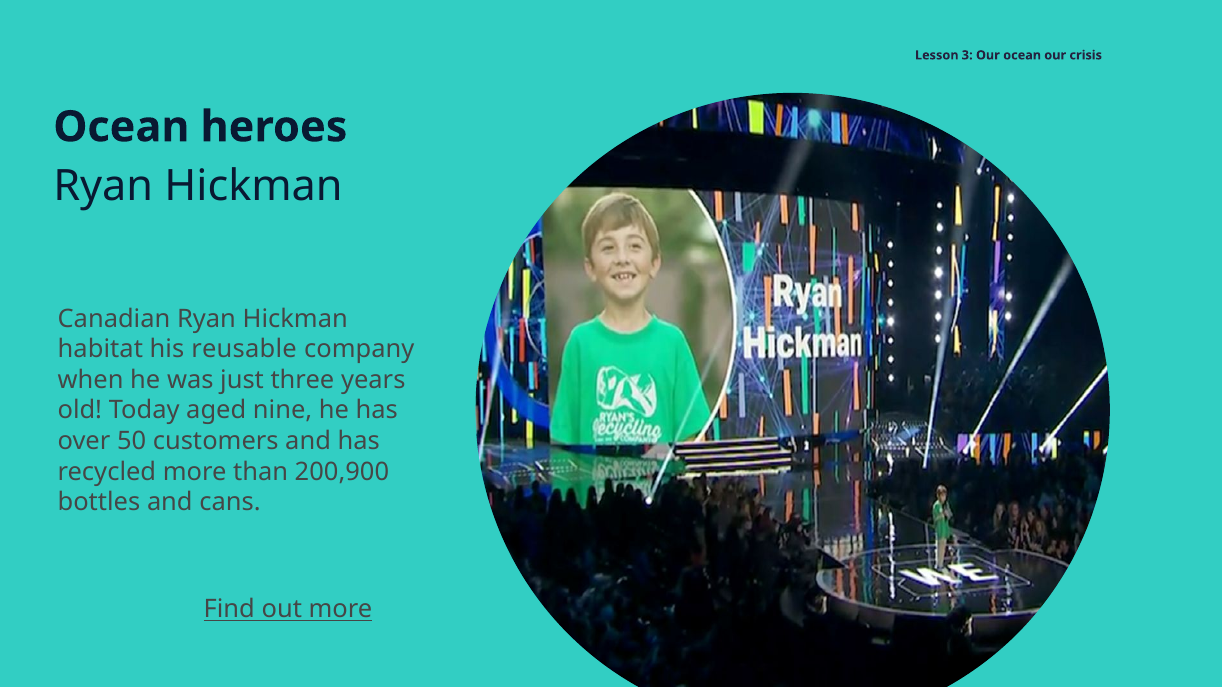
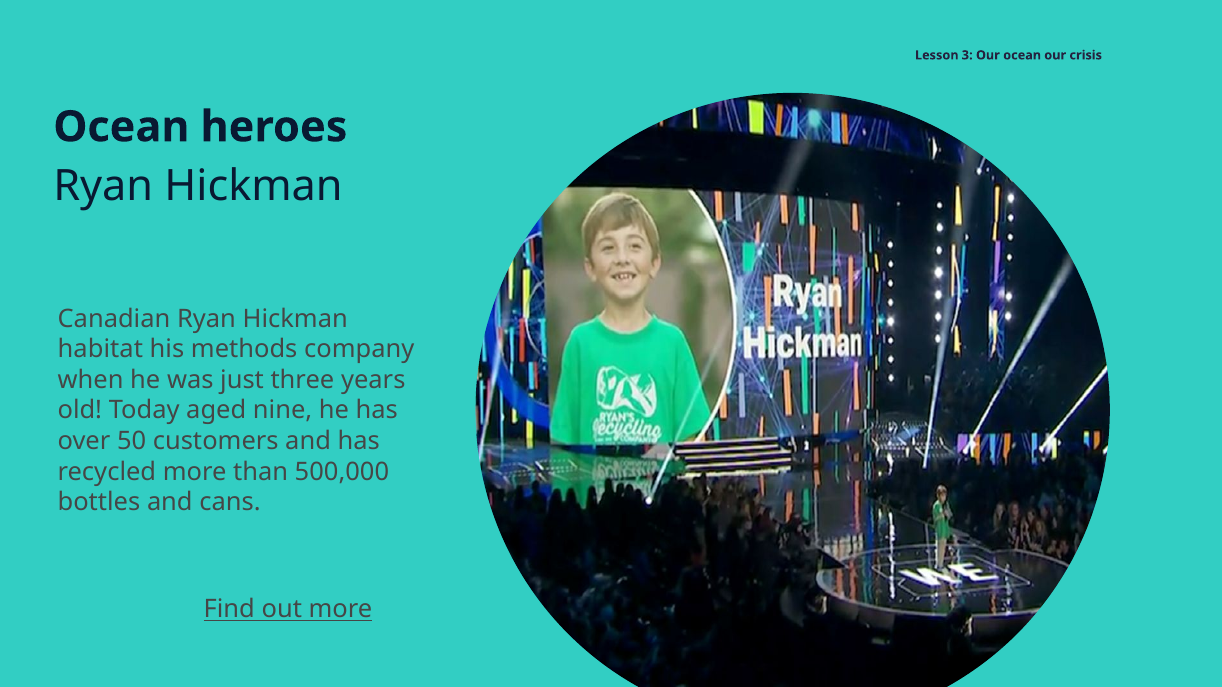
reusable: reusable -> methods
200,900: 200,900 -> 500,000
